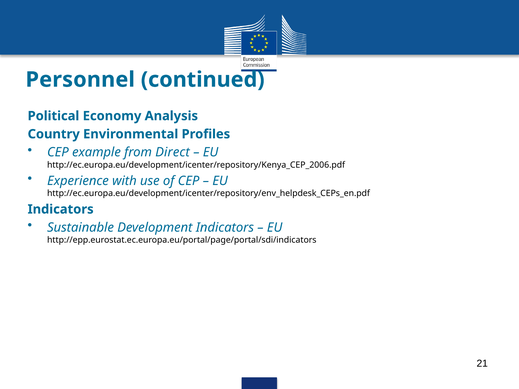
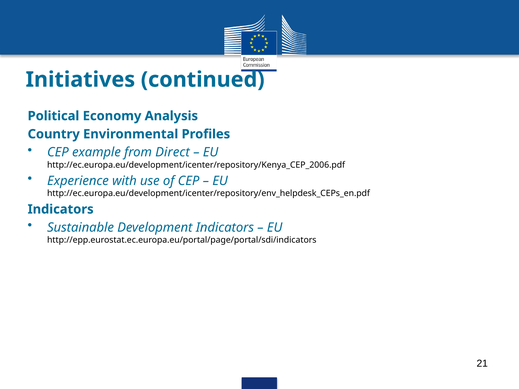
Personnel: Personnel -> Initiatives
